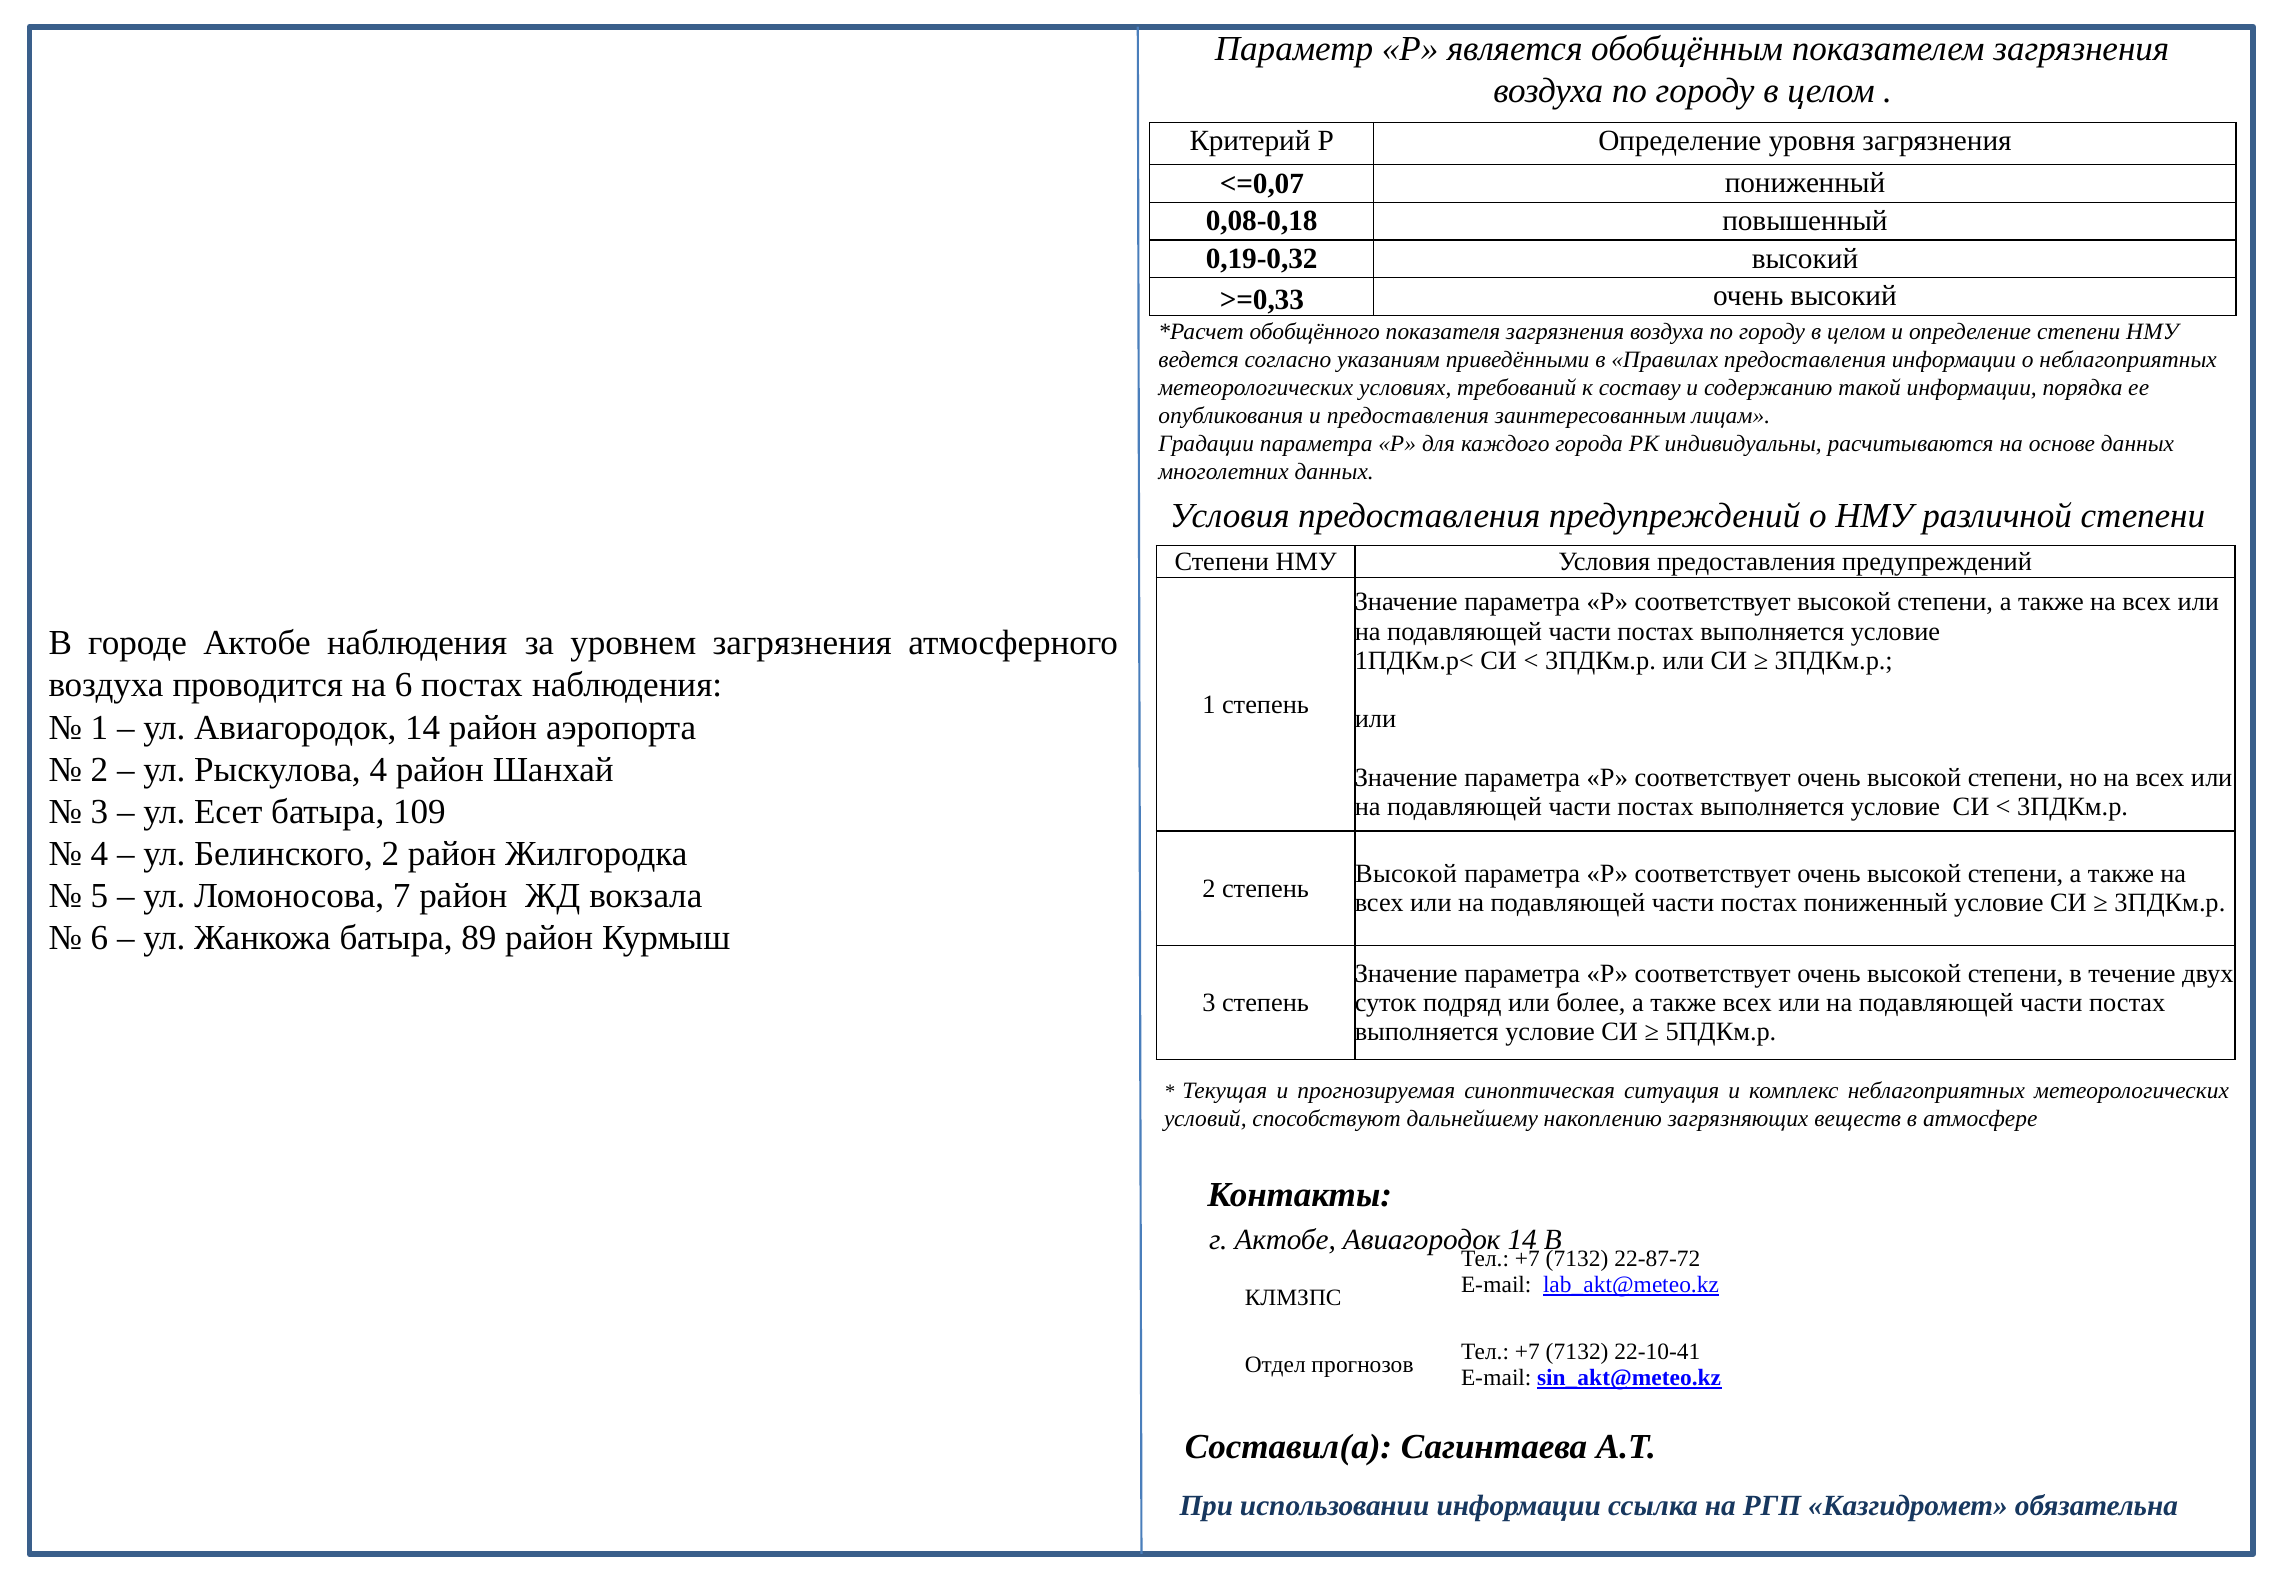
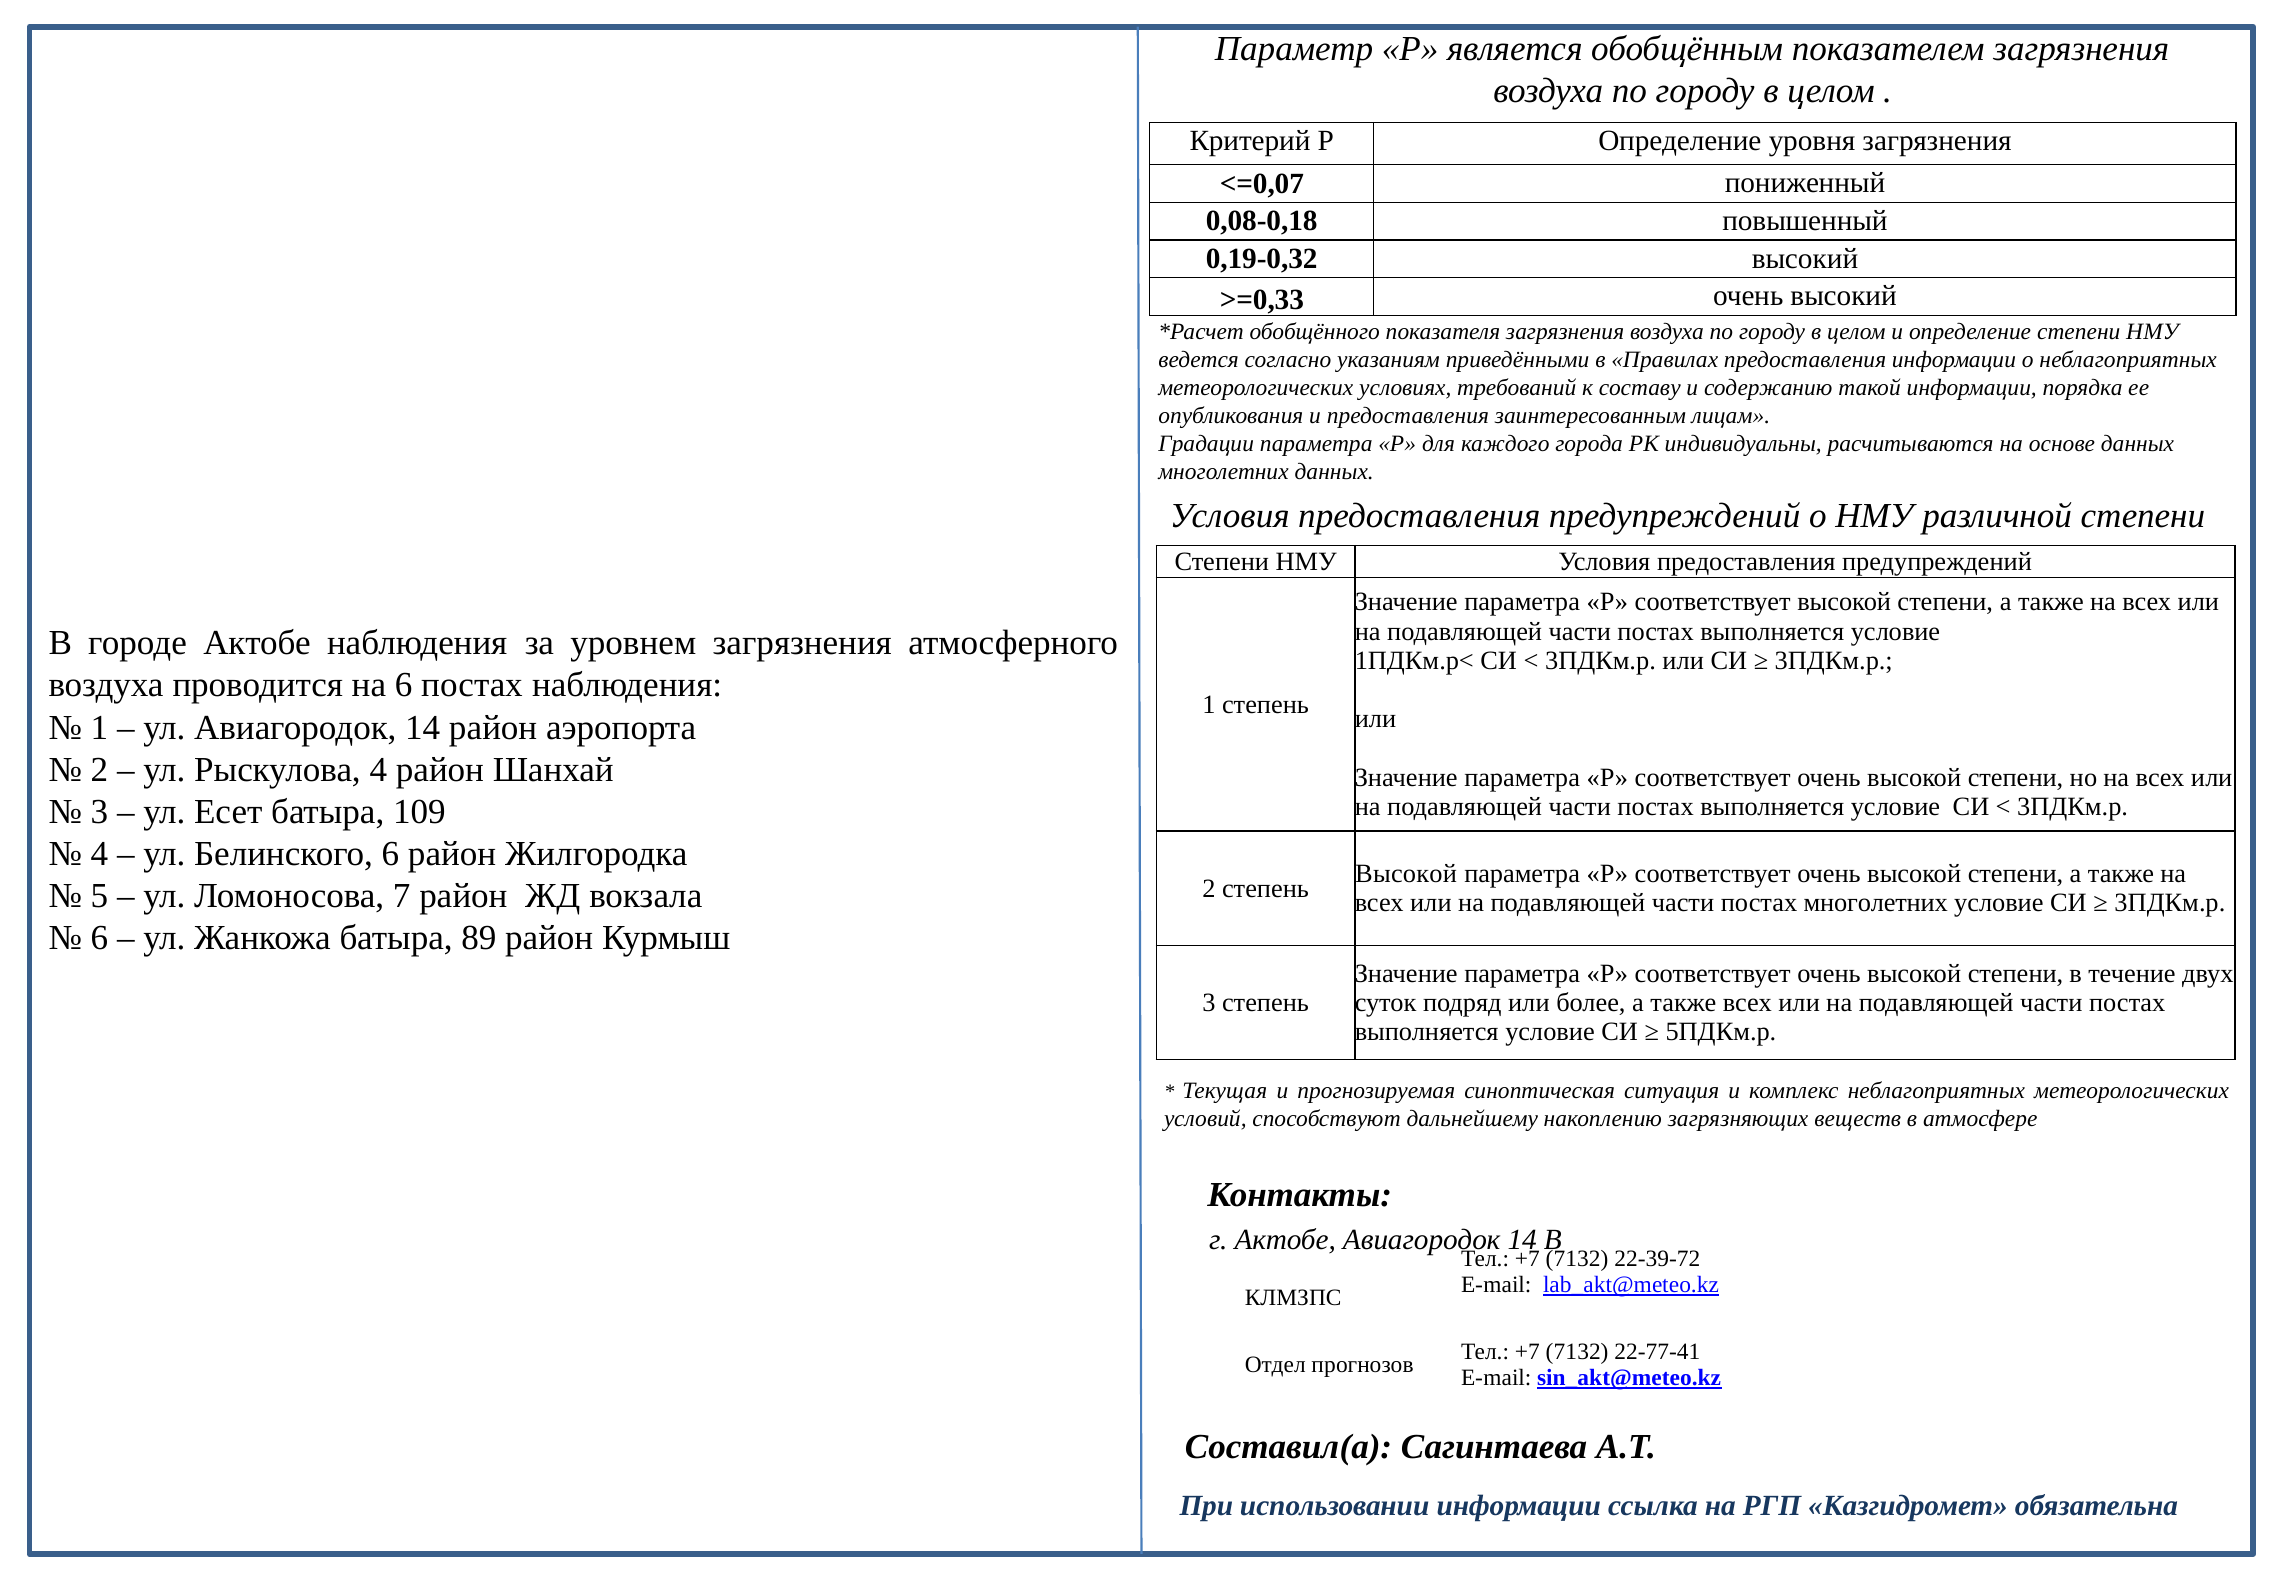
Белинского 2: 2 -> 6
постах пониженный: пониженный -> многолетних
22-87-72: 22-87-72 -> 22-39-72
22-10-41: 22-10-41 -> 22-77-41
